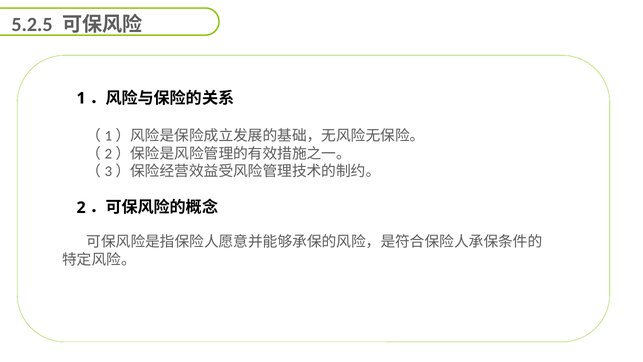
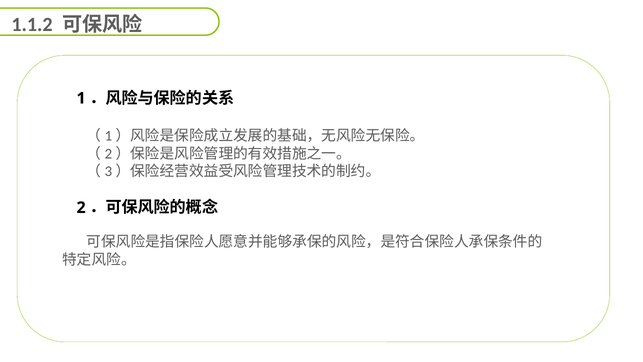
5.2.5: 5.2.5 -> 1.1.2
